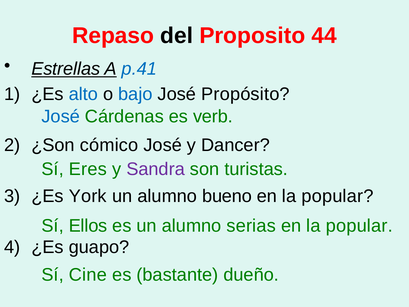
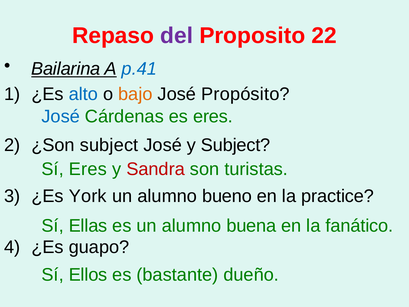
del colour: black -> purple
44: 44 -> 22
Estrellas: Estrellas -> Bailarina
bajo colour: blue -> orange
es verb: verb -> eres
¿Son cómico: cómico -> subject
y Dancer: Dancer -> Subject
Sandra colour: purple -> red
popular at (337, 196): popular -> practice
Ellos: Ellos -> Ellas
serias: serias -> buena
popular at (359, 226): popular -> fanático
Cine: Cine -> Ellos
